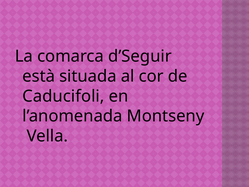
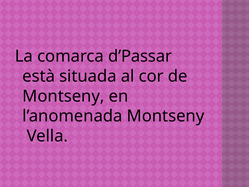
d’Seguir: d’Seguir -> d’Passar
Caducifoli at (63, 96): Caducifoli -> Montseny
